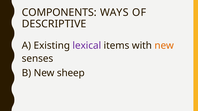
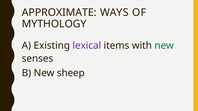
COMPONENTS: COMPONENTS -> APPROXIMATE
DESCRIPTIVE: DESCRIPTIVE -> MYTHOLOGY
new at (164, 46) colour: orange -> green
